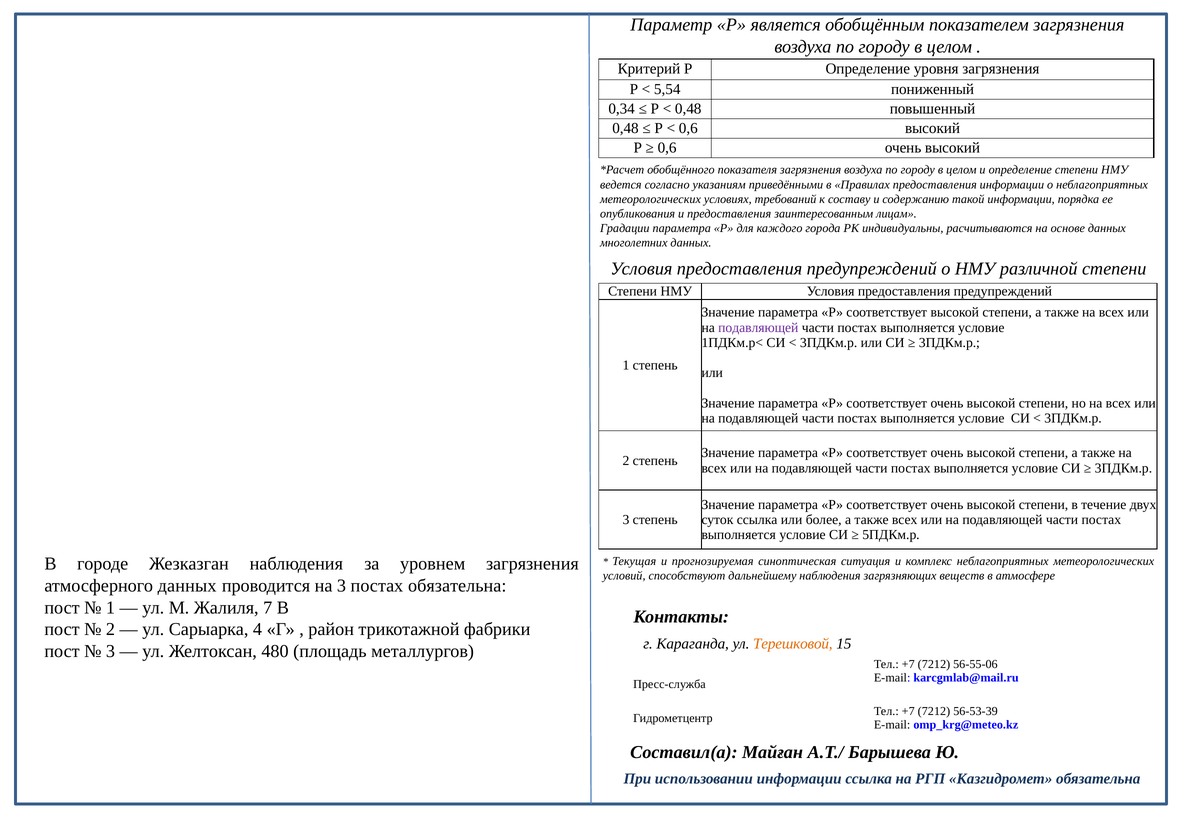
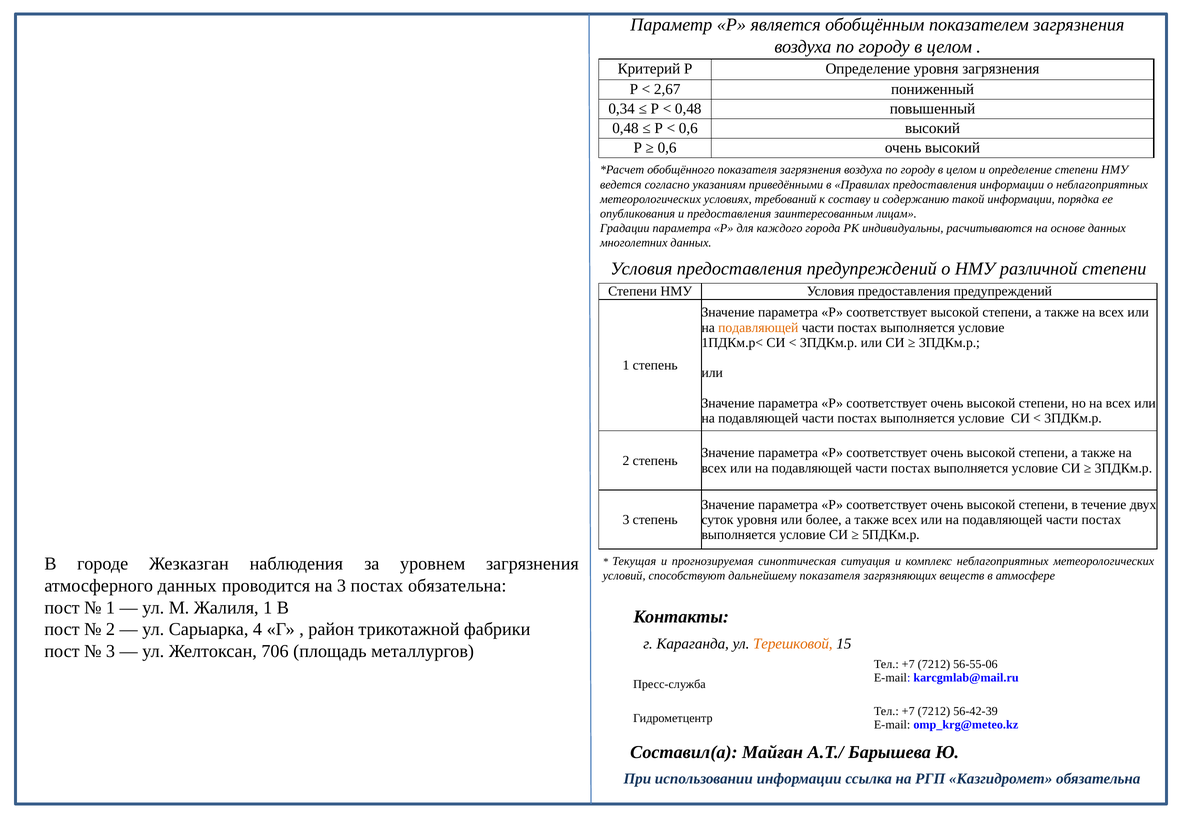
5,54: 5,54 -> 2,67
подавляющей at (758, 328) colour: purple -> orange
суток ссылка: ссылка -> уровня
дальнейшему наблюдения: наблюдения -> показателя
Жалиля 7: 7 -> 1
480: 480 -> 706
56-53-39: 56-53-39 -> 56-42-39
